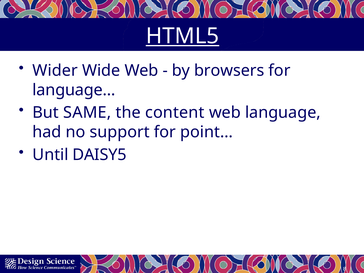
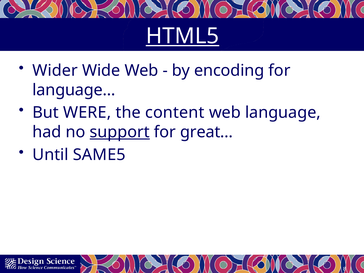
browsers: browsers -> encoding
SAME: SAME -> WERE
support underline: none -> present
point…: point… -> great…
DAISY5: DAISY5 -> SAME5
